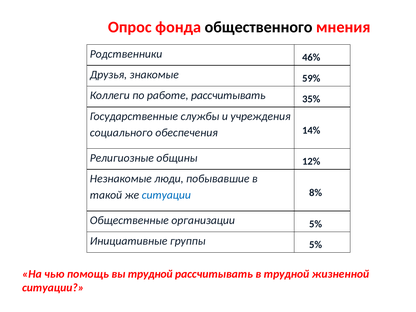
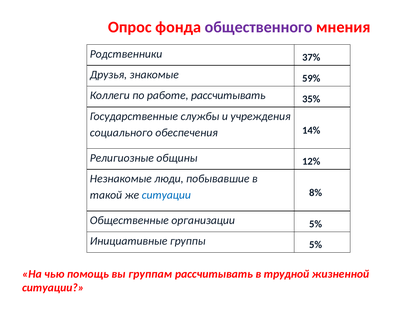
общественного colour: black -> purple
46%: 46% -> 37%
вы трудной: трудной -> группам
